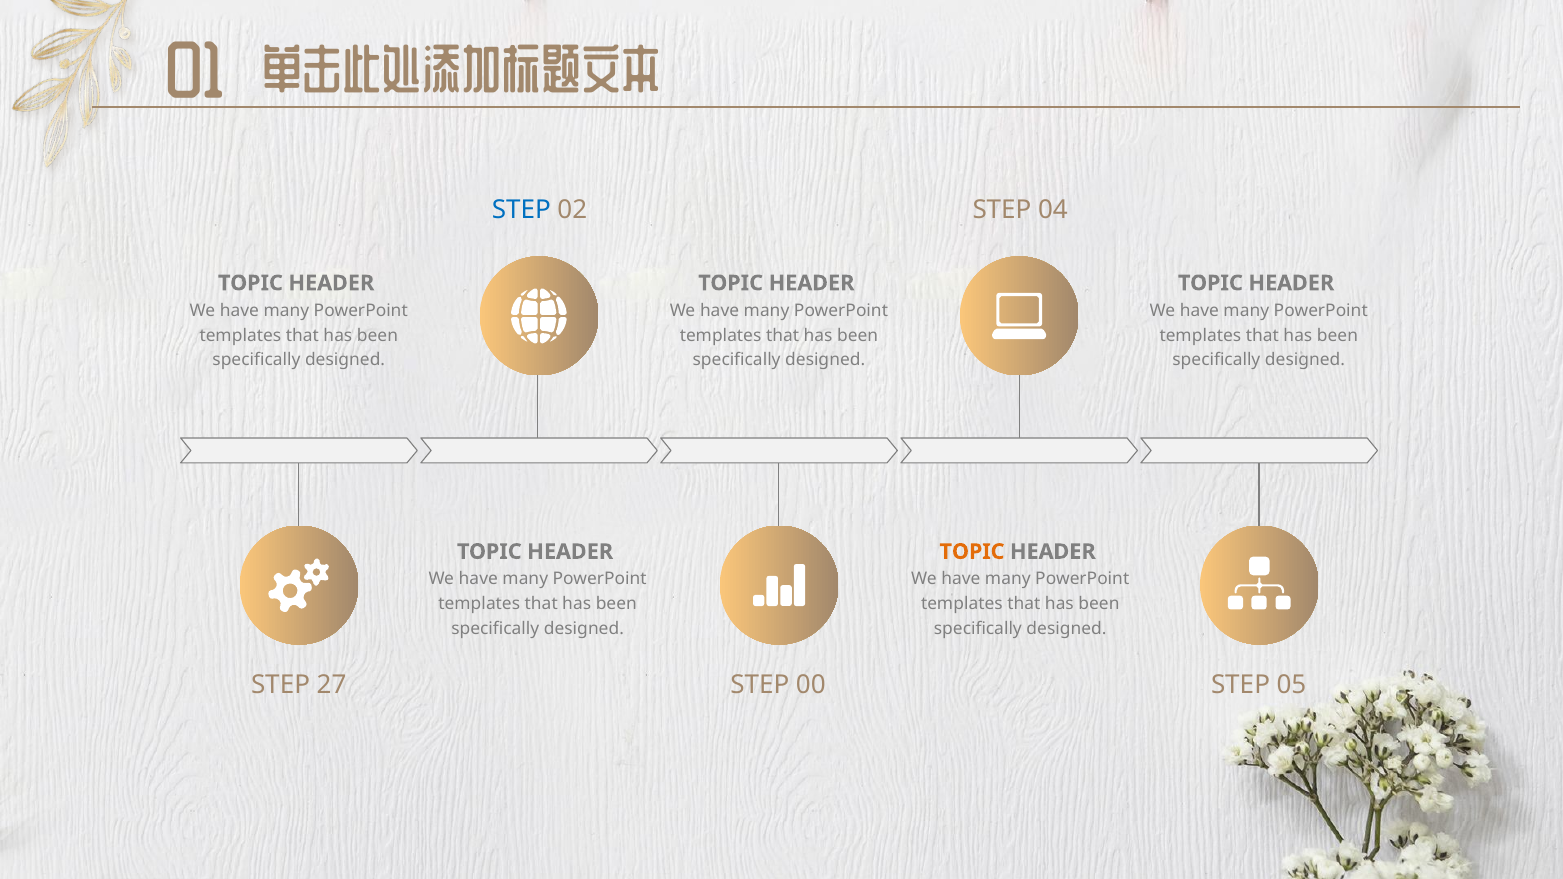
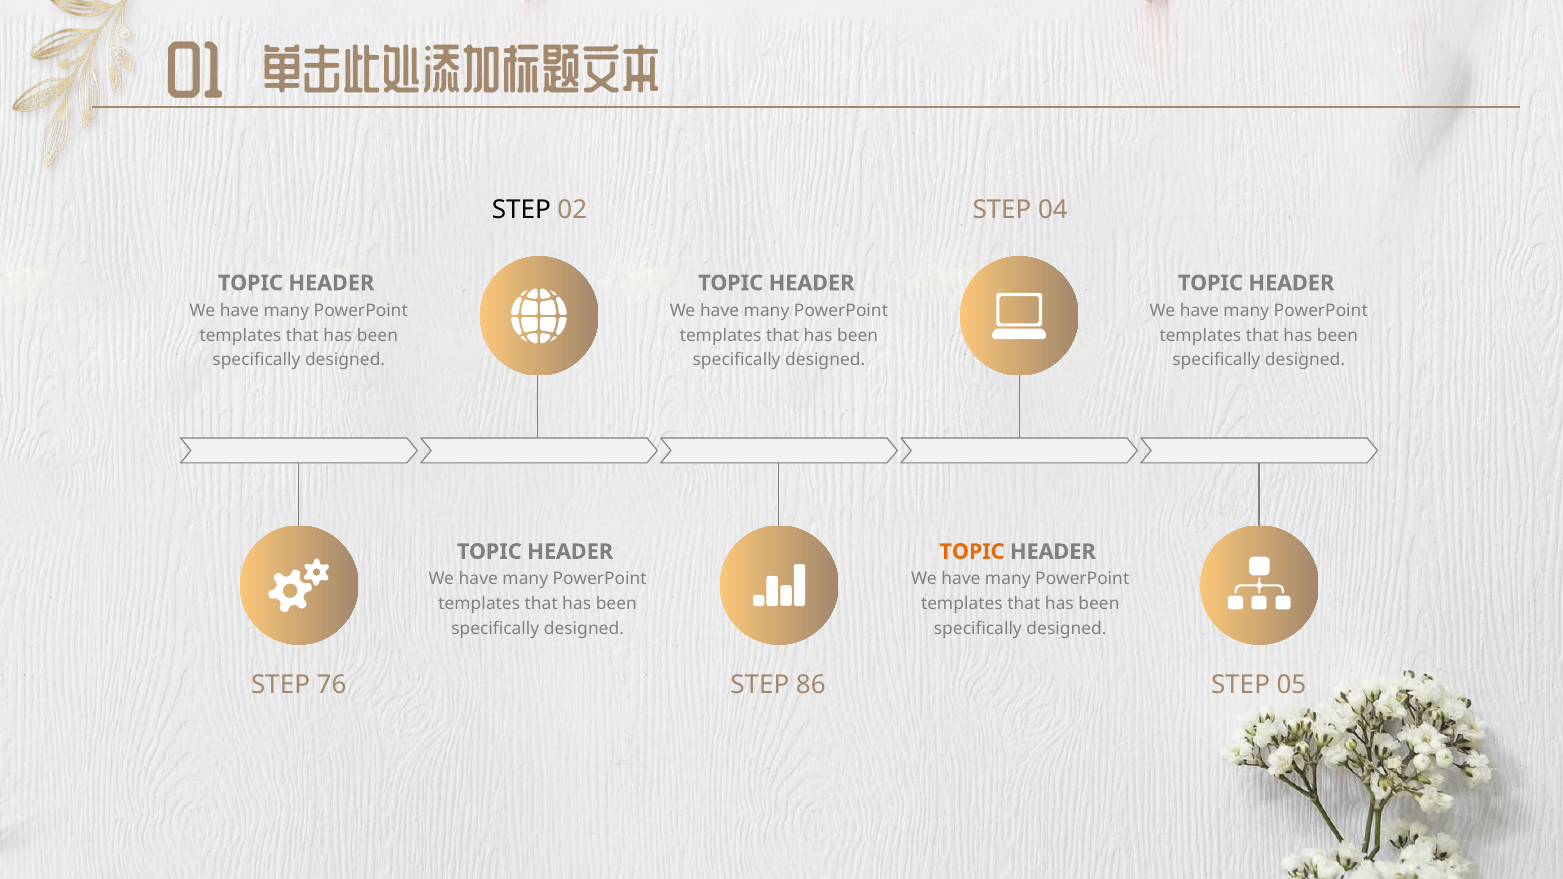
STEP at (521, 210) colour: blue -> black
27: 27 -> 76
00: 00 -> 86
